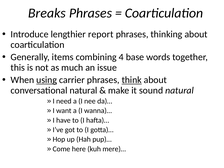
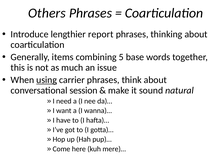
Breaks: Breaks -> Others
4: 4 -> 5
think underline: present -> none
conversational natural: natural -> session
